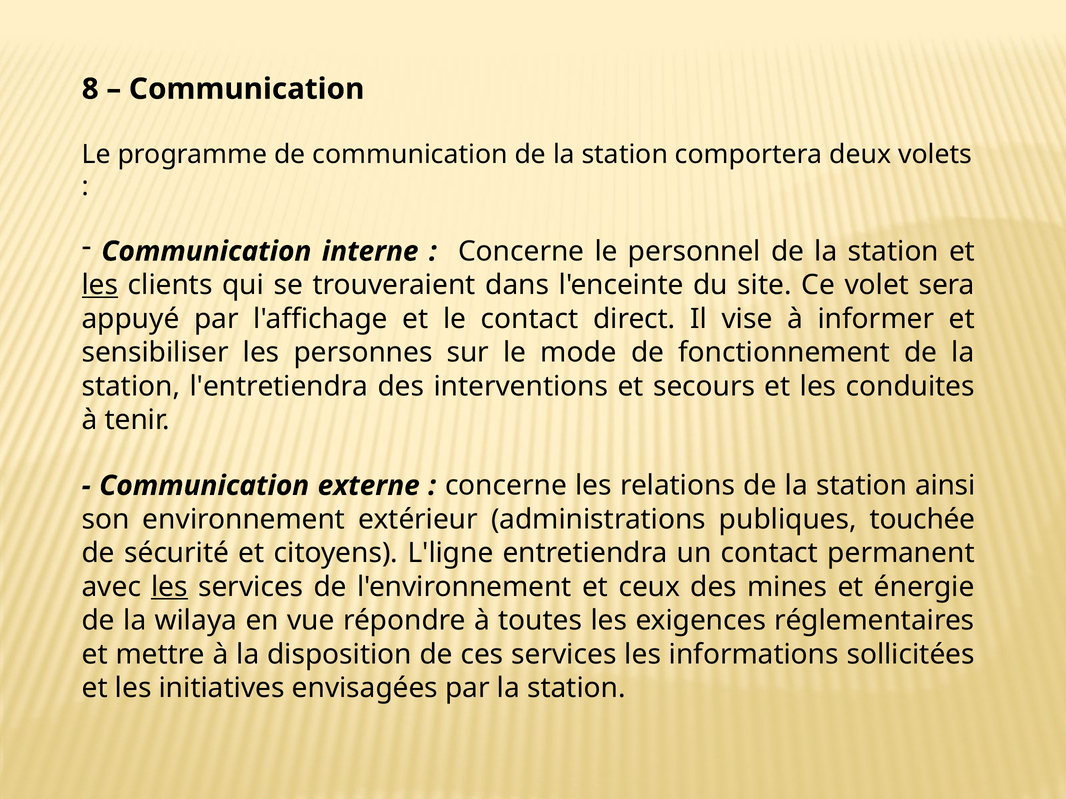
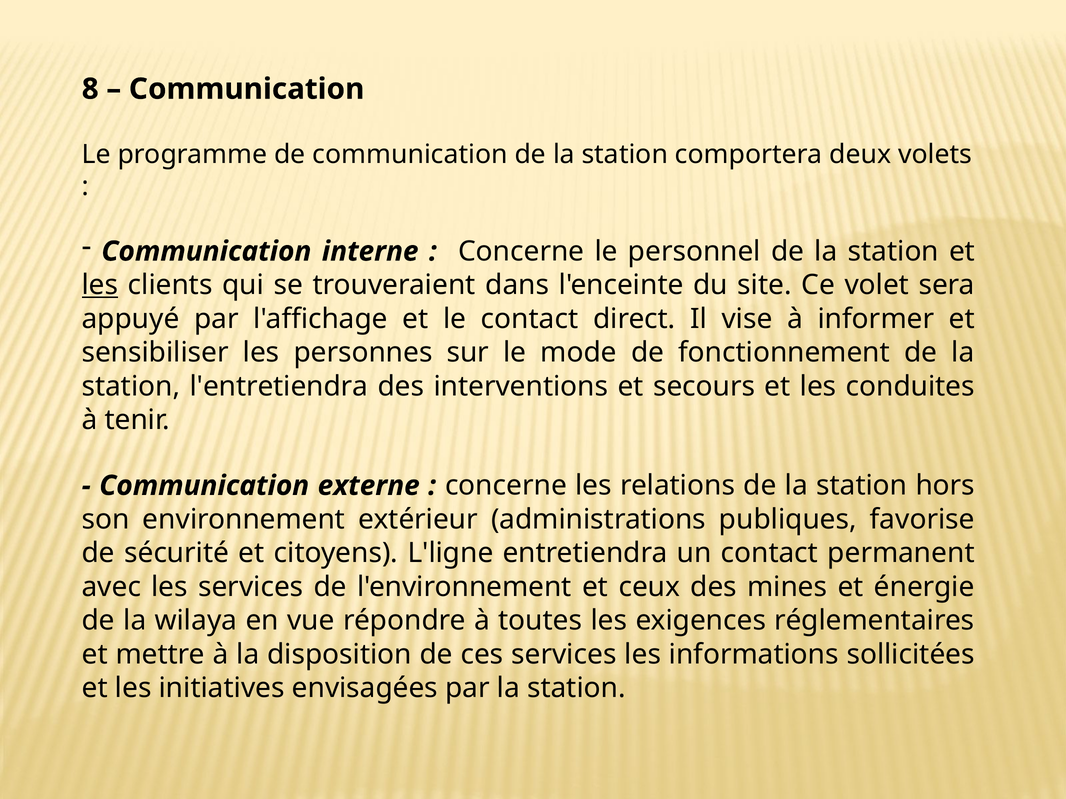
ainsi: ainsi -> hors
touchée: touchée -> favorise
les at (170, 587) underline: present -> none
